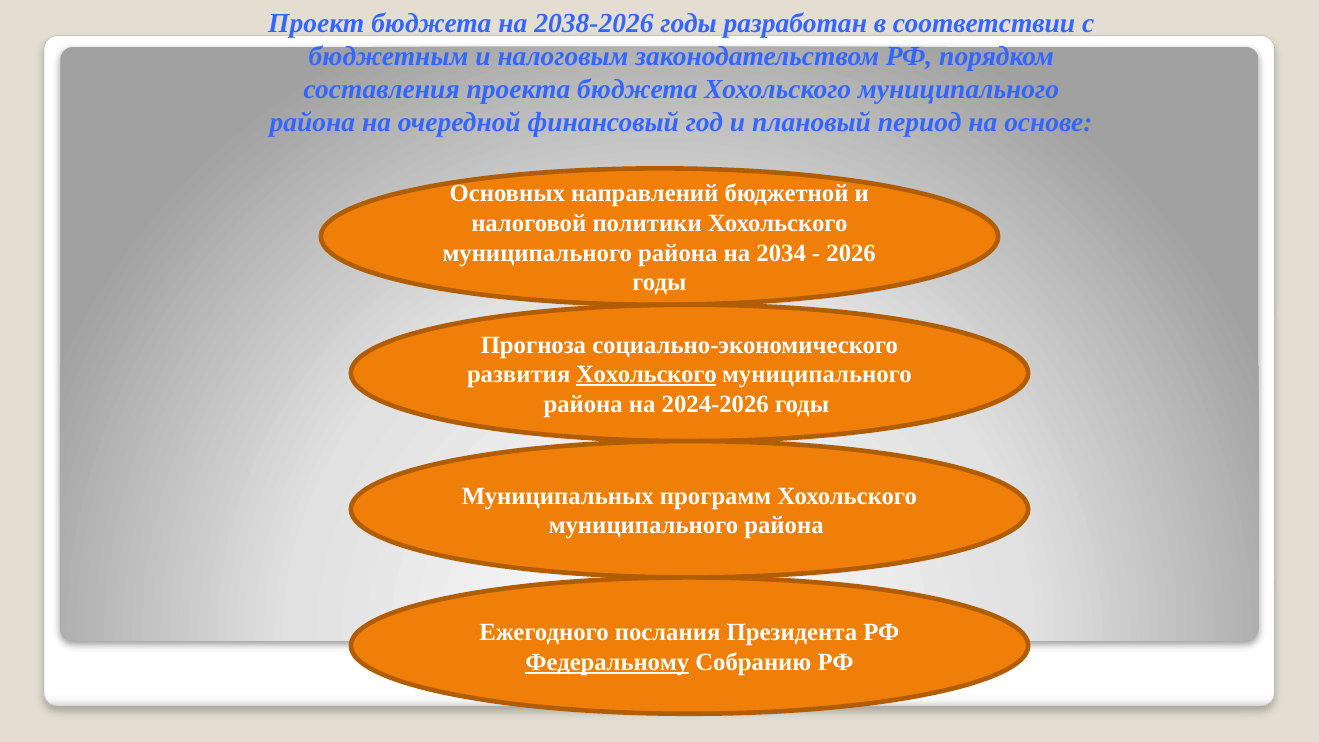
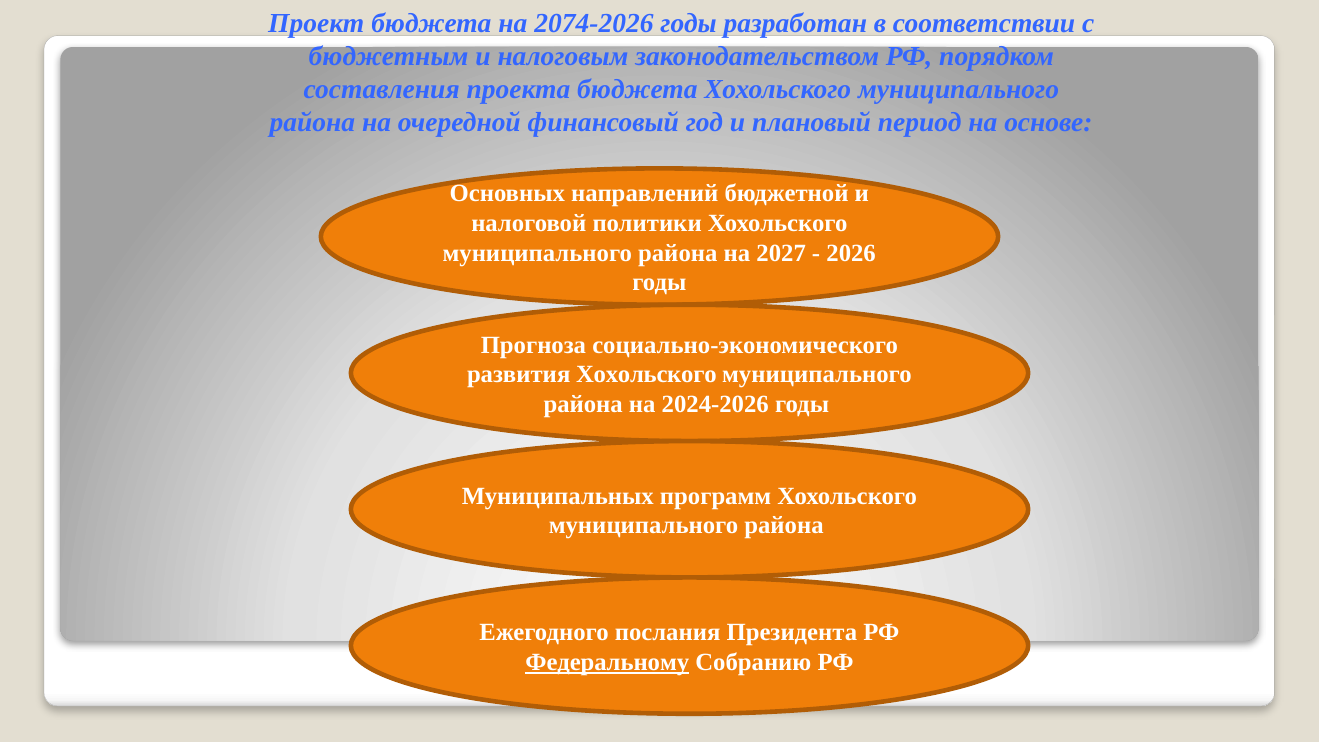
2038-2026: 2038-2026 -> 2074-2026
2034: 2034 -> 2027
Хохольского at (646, 375) underline: present -> none
